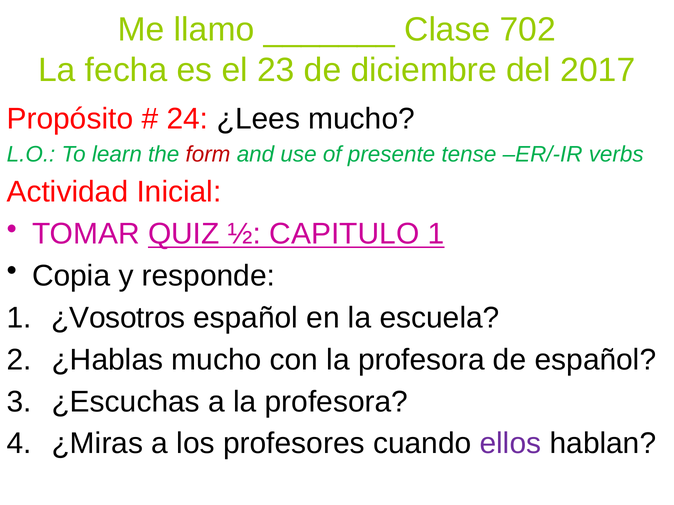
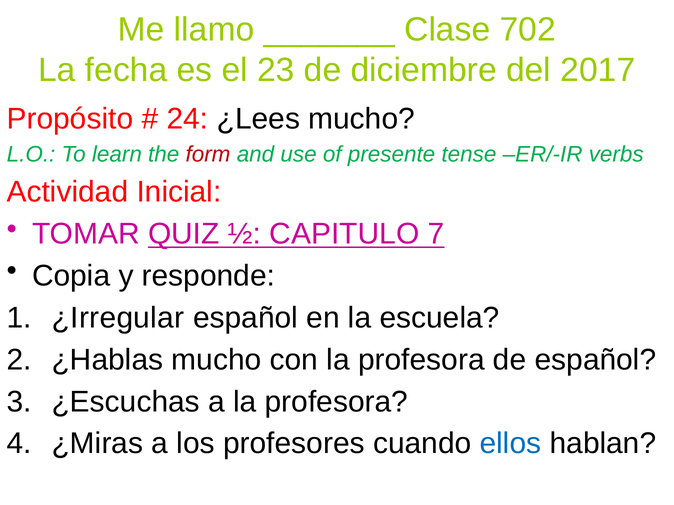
CAPITULO 1: 1 -> 7
¿Vosotros: ¿Vosotros -> ¿Irregular
ellos colour: purple -> blue
